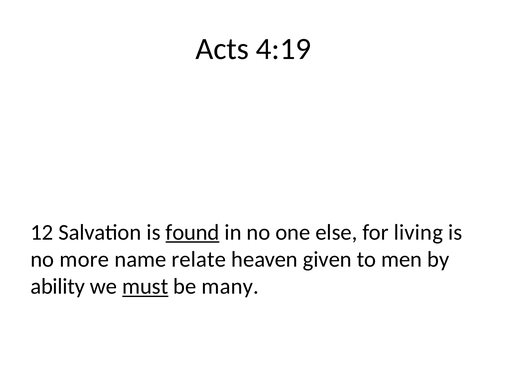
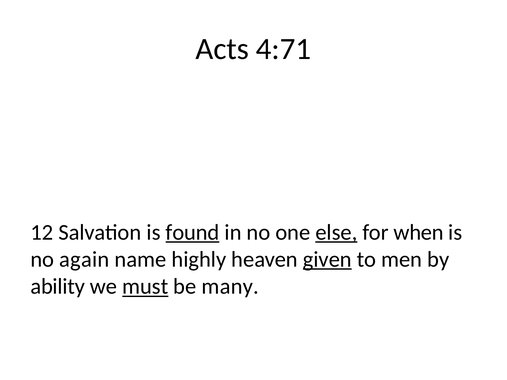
4:19: 4:19 -> 4:71
else underline: none -> present
living: living -> when
more: more -> again
relate: relate -> highly
given underline: none -> present
